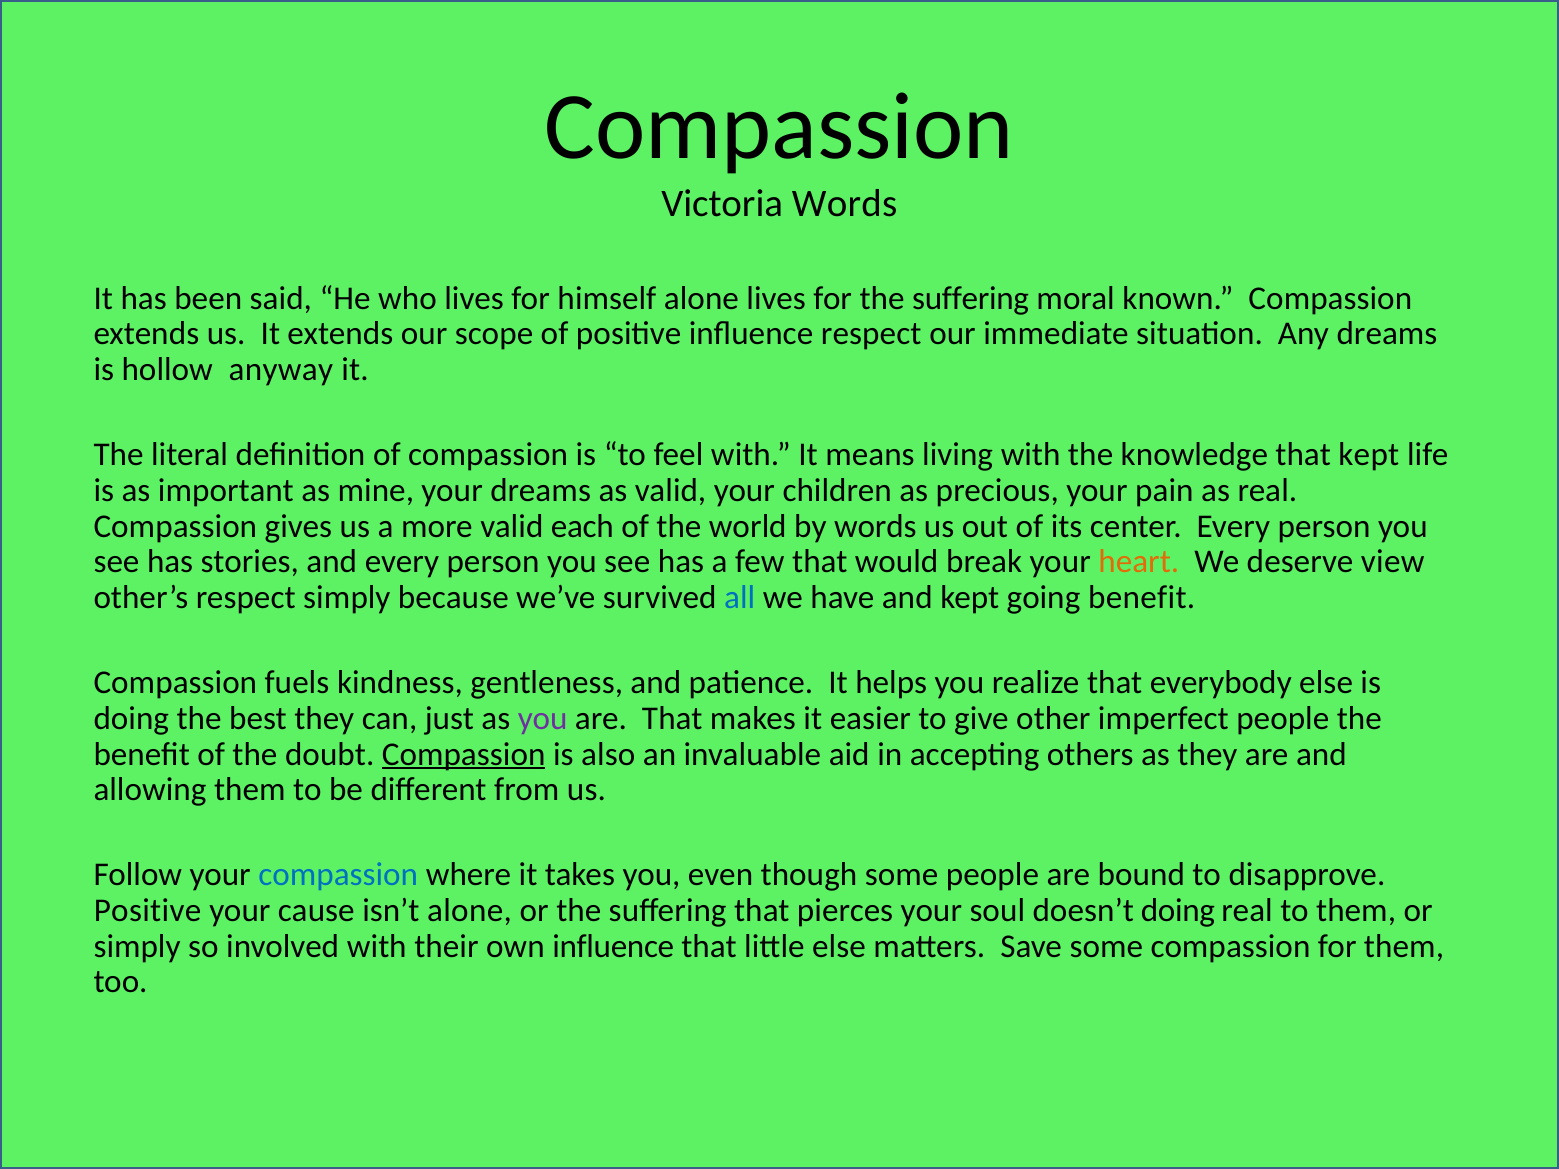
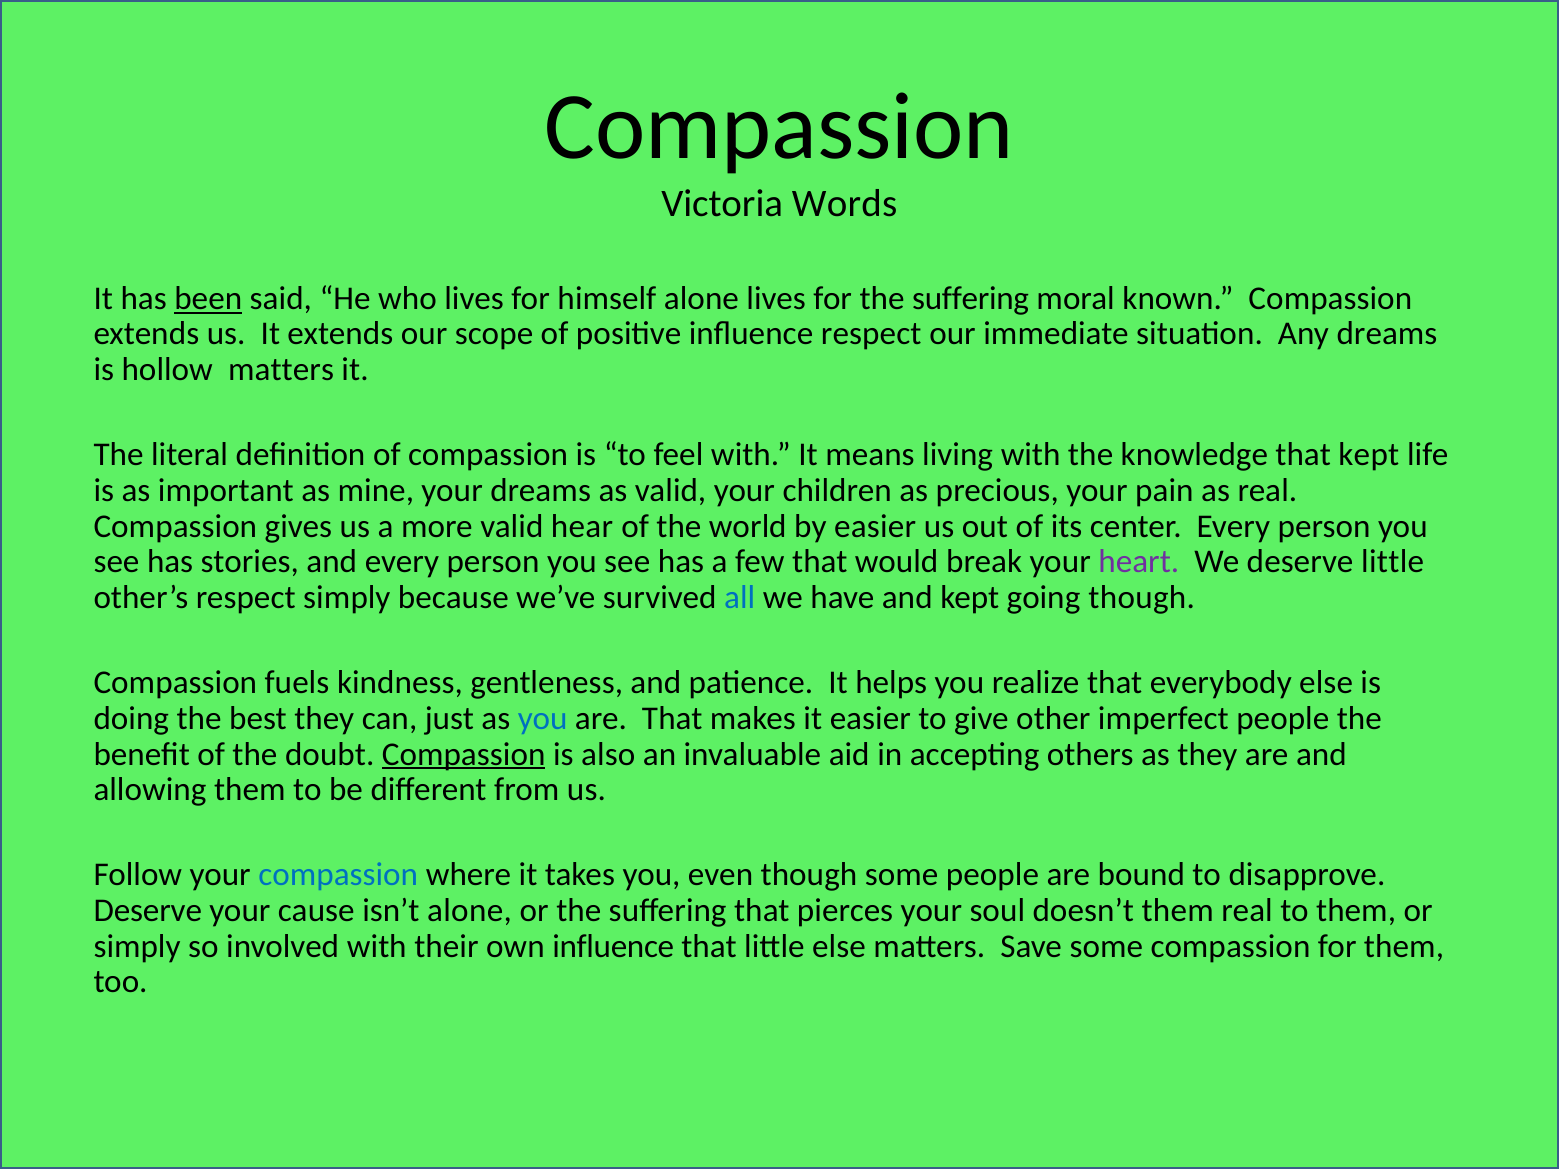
been underline: none -> present
hollow anyway: anyway -> matters
each: each -> hear
by words: words -> easier
heart colour: orange -> purple
deserve view: view -> little
going benefit: benefit -> though
you at (543, 718) colour: purple -> blue
Positive at (148, 911): Positive -> Deserve
doesn’t doing: doing -> them
